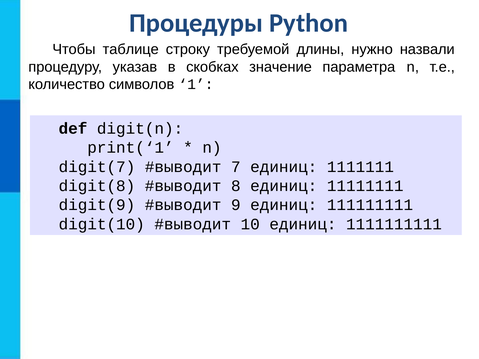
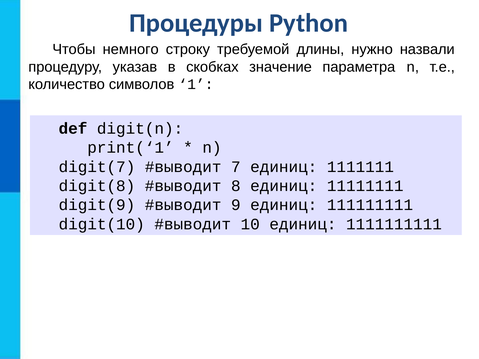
таблице: таблице -> немного
